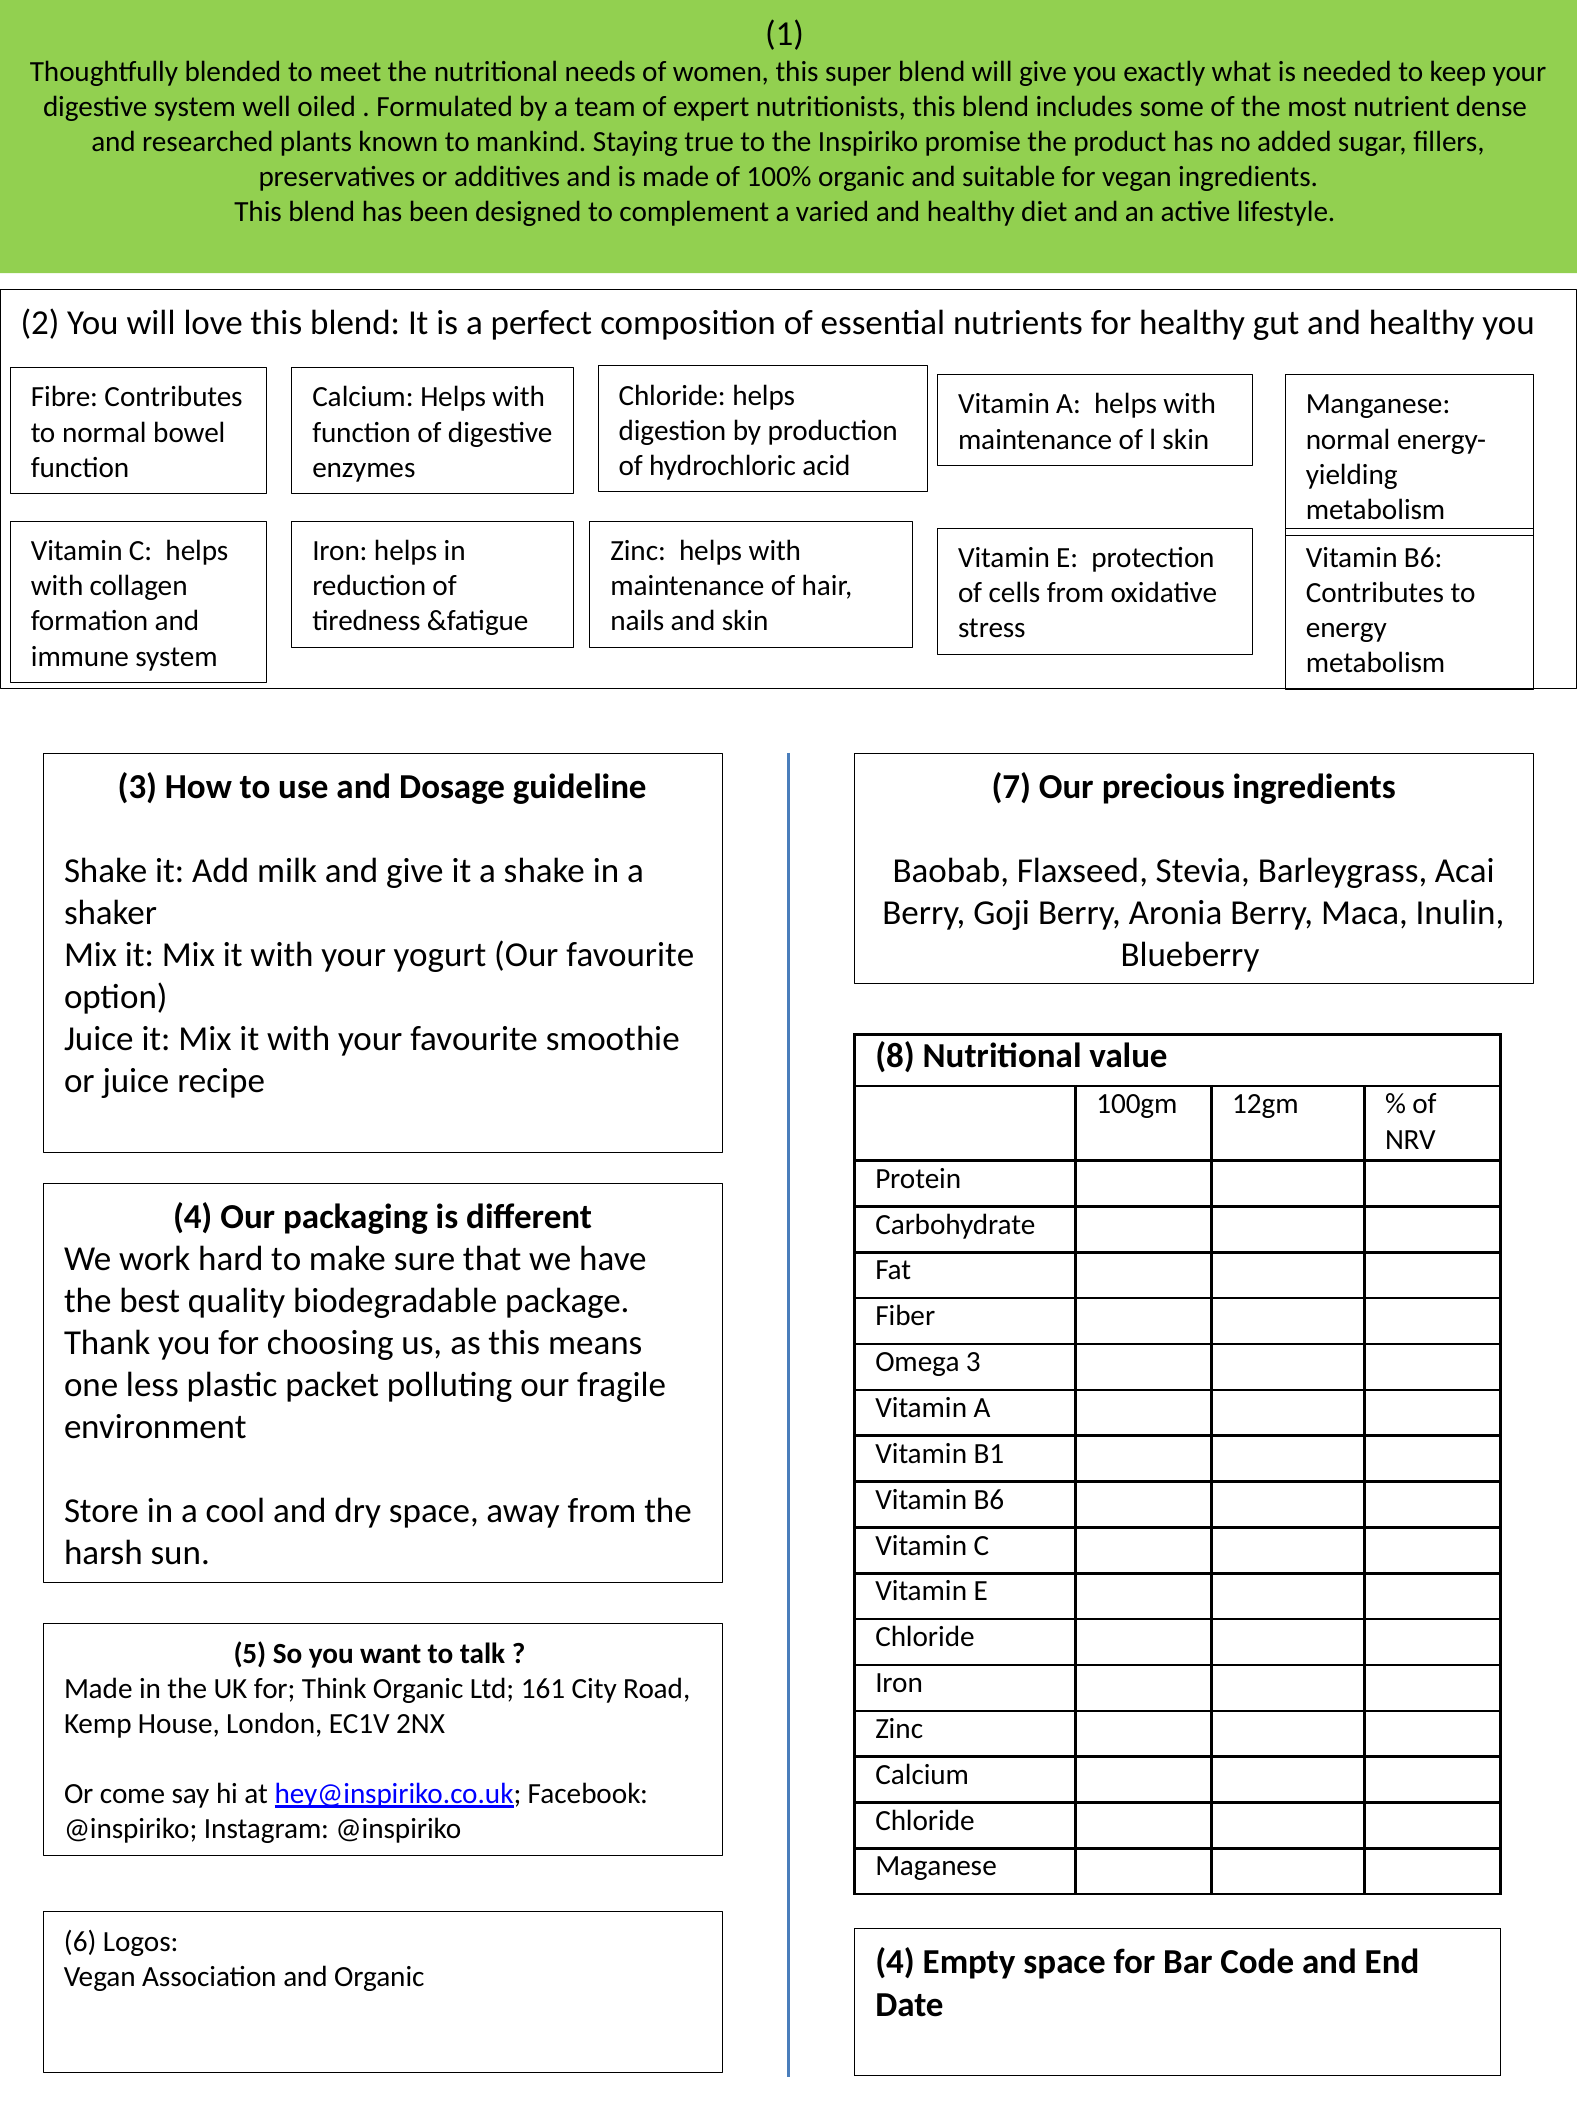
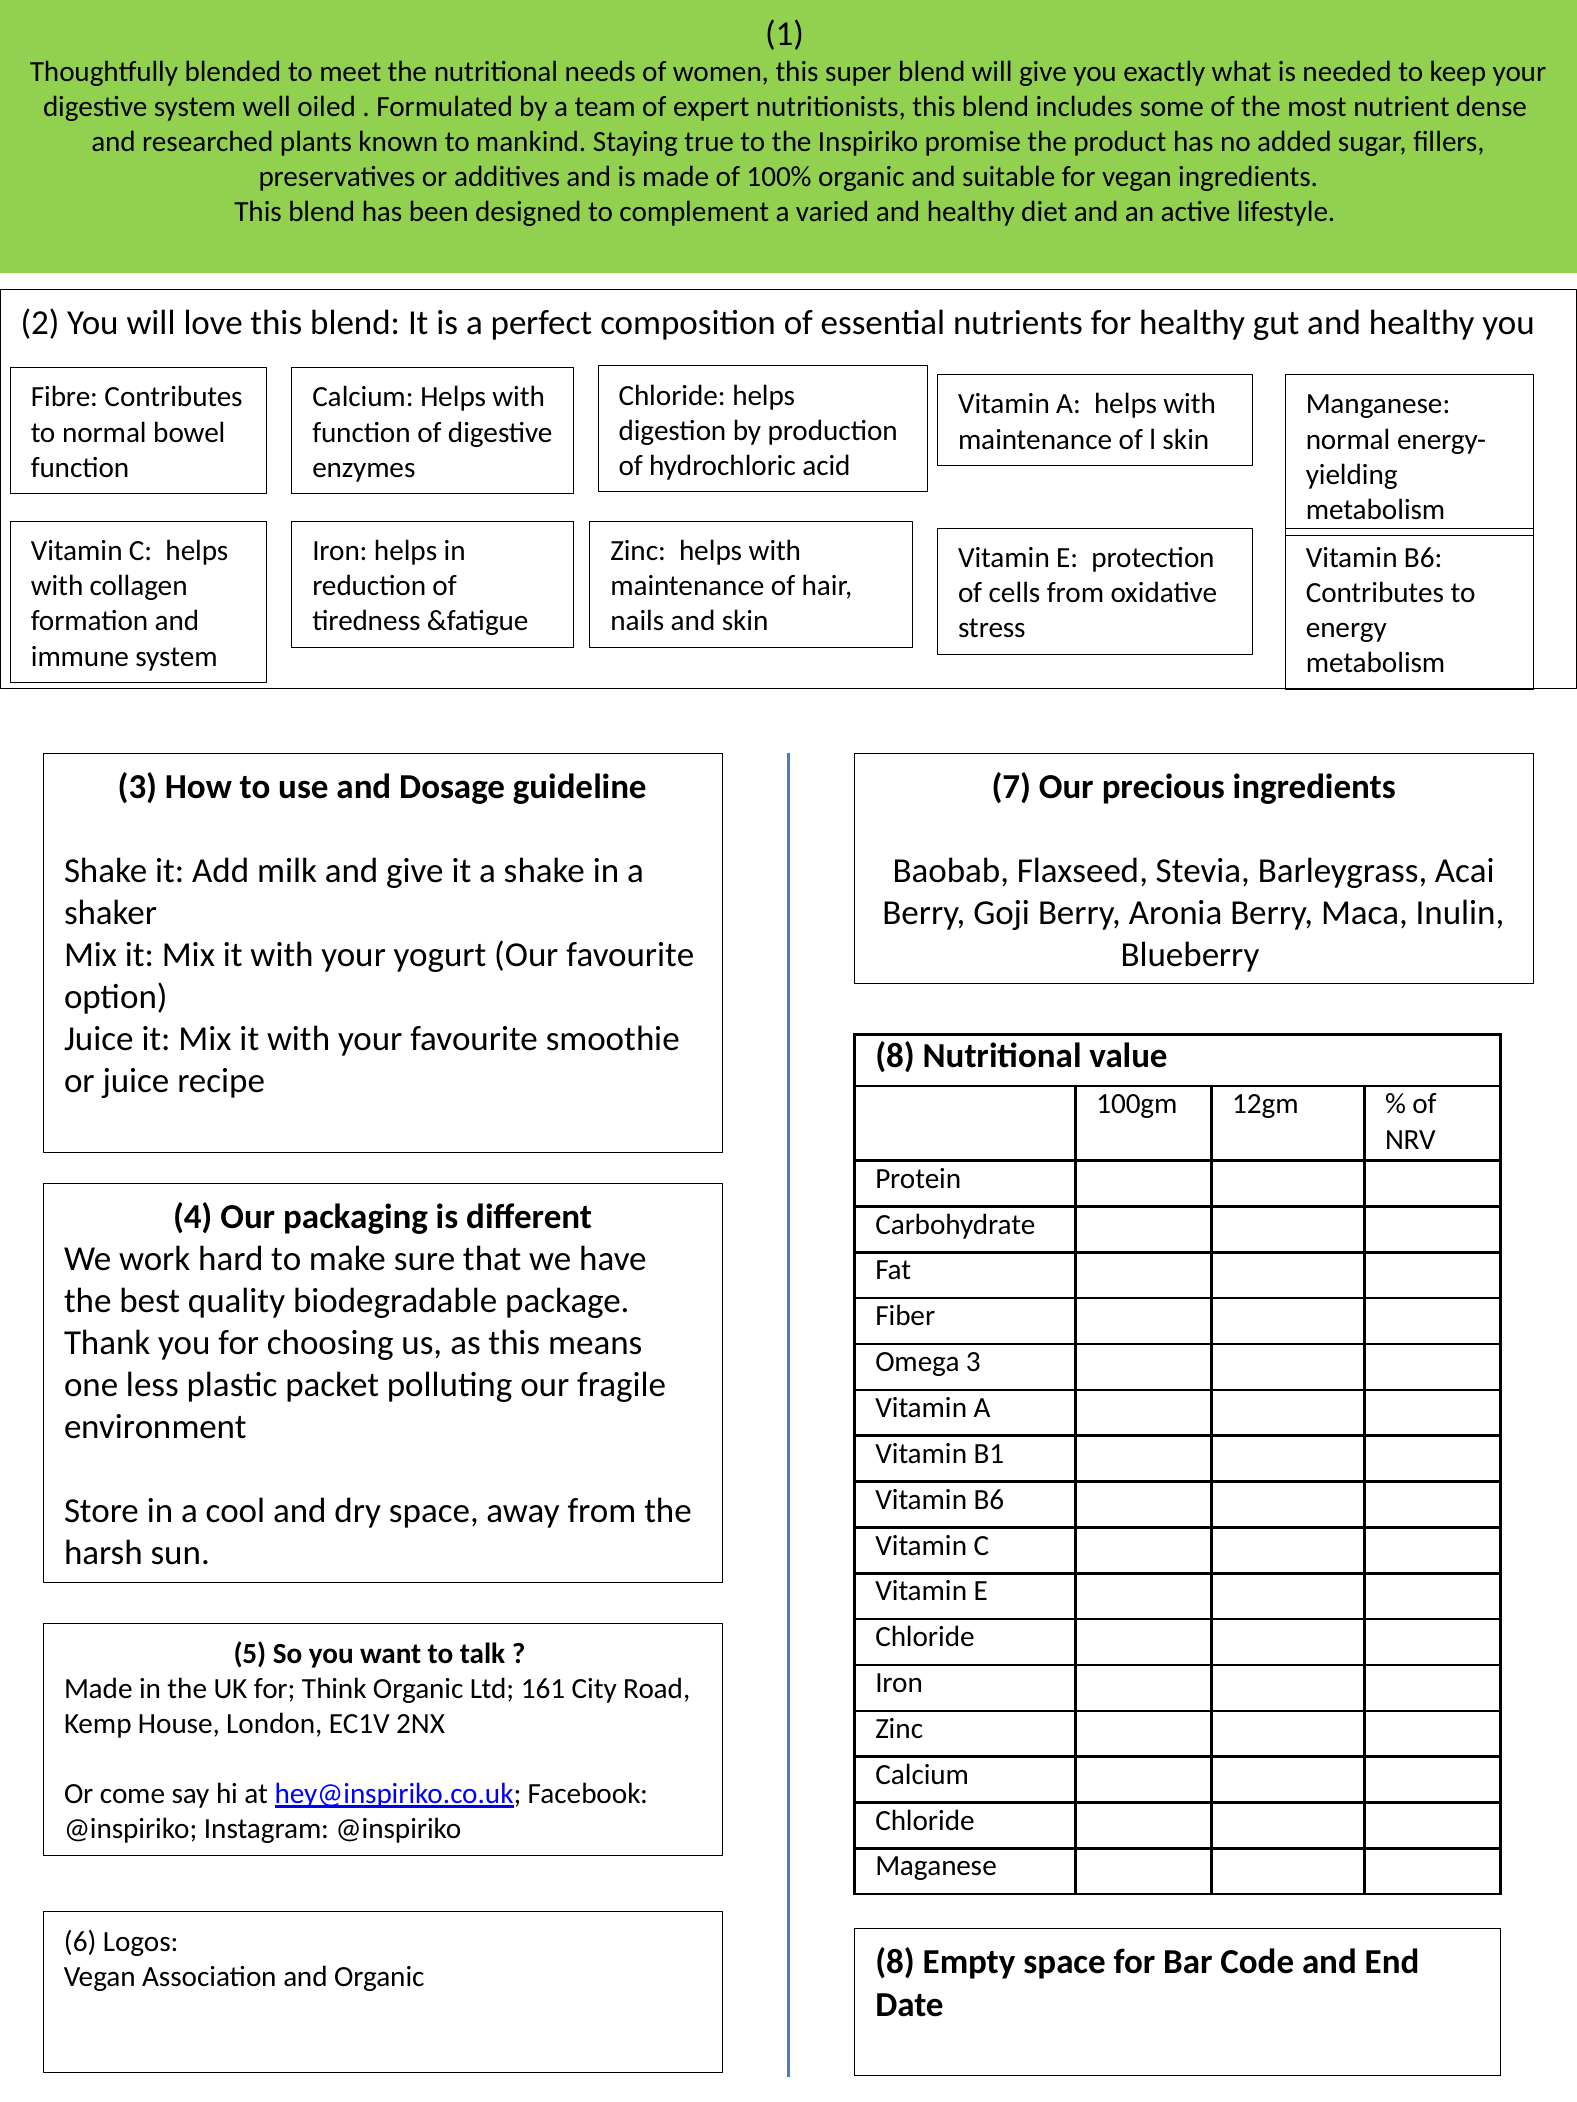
Organic 4: 4 -> 8
